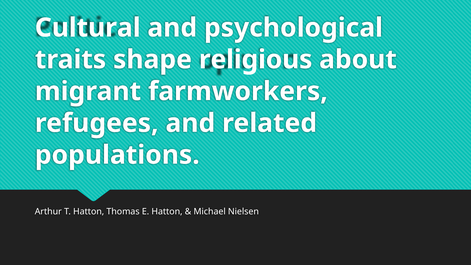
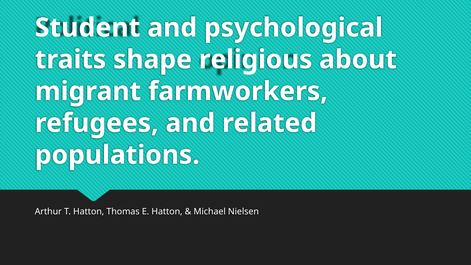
Cultural: Cultural -> Student
